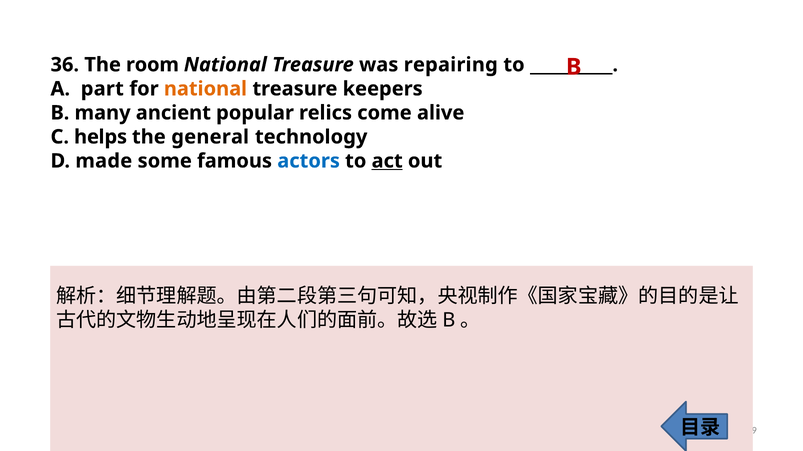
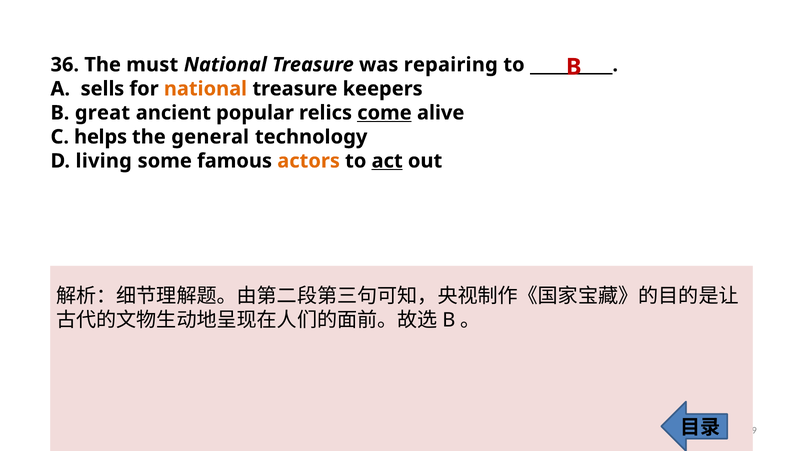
room: room -> must
part: part -> sells
many: many -> great
come underline: none -> present
made: made -> living
actors colour: blue -> orange
